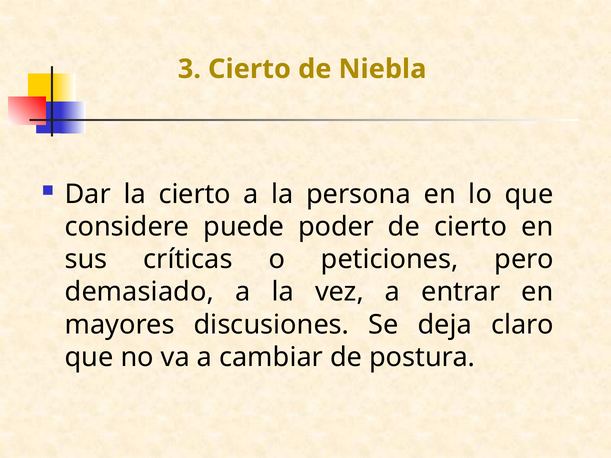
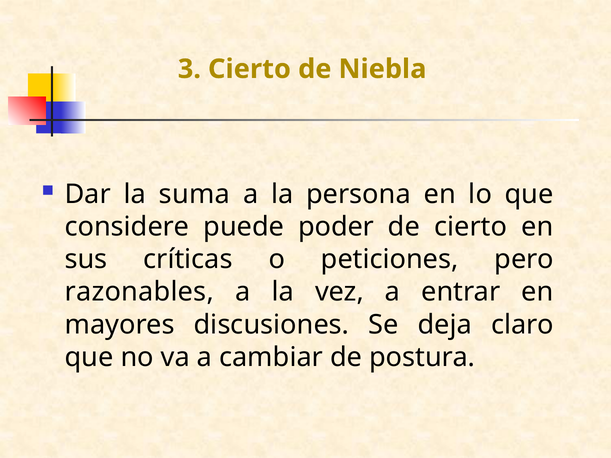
la cierto: cierto -> suma
demasiado: demasiado -> razonables
